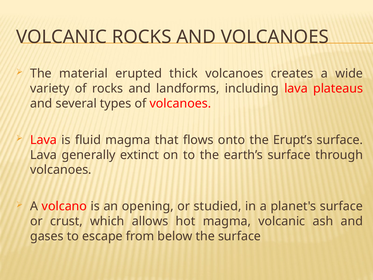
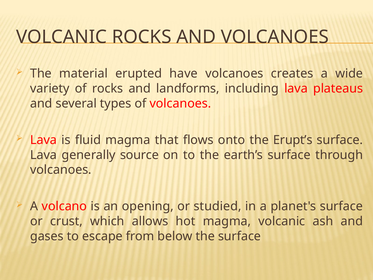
thick: thick -> have
extinct: extinct -> source
